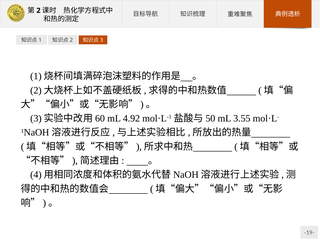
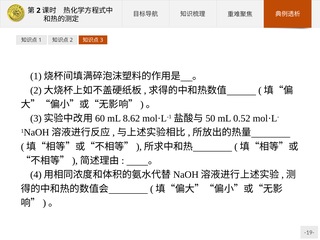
4.92: 4.92 -> 8.62
3.55: 3.55 -> 0.52
